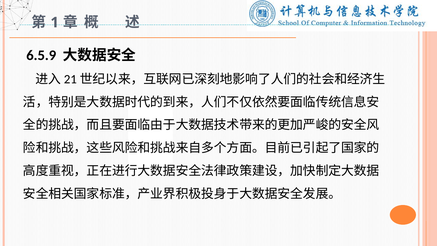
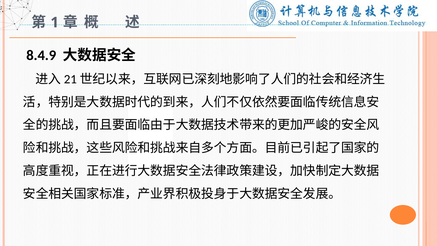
6.5.9: 6.5.9 -> 8.4.9
